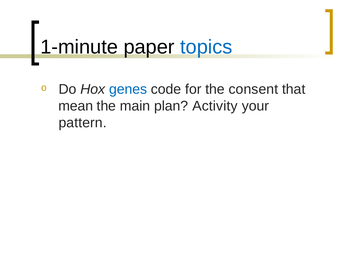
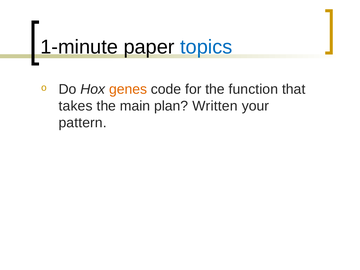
genes colour: blue -> orange
consent: consent -> function
mean: mean -> takes
Activity: Activity -> Written
